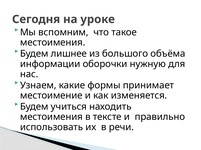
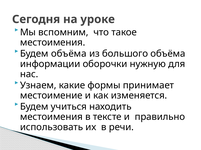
Будем лишнее: лишнее -> объёма
